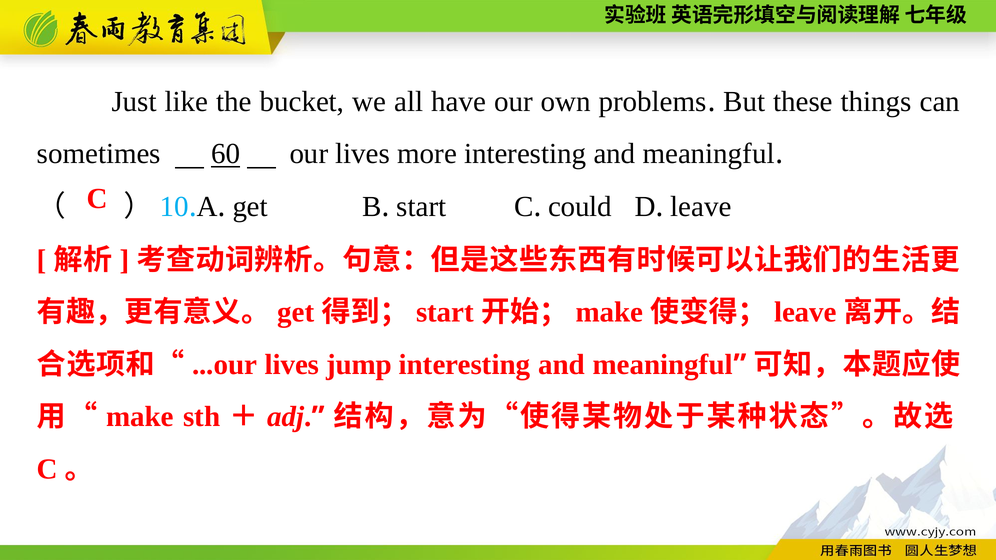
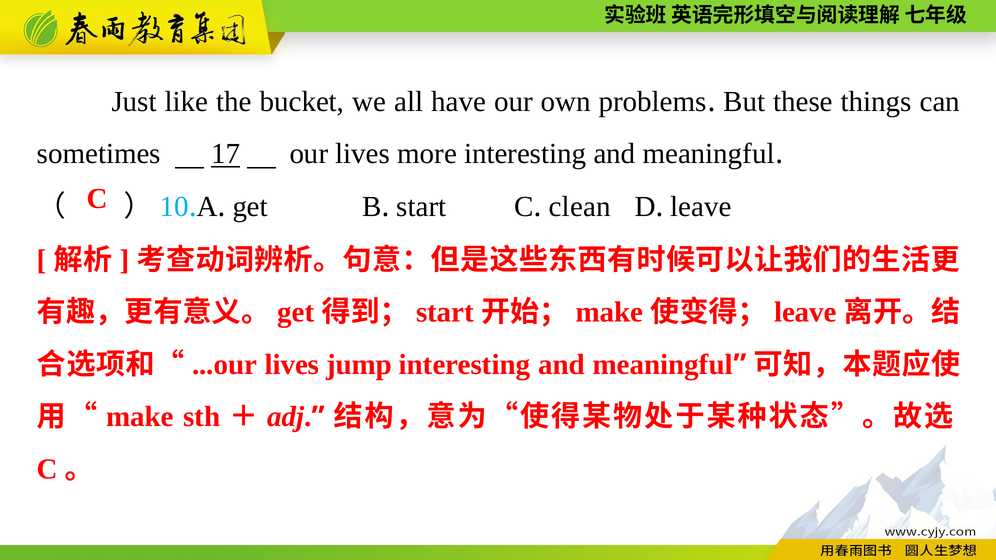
60: 60 -> 17
could: could -> clean
